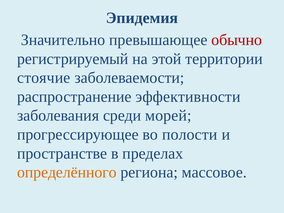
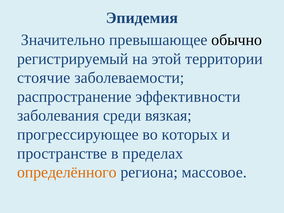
обычно colour: red -> black
морей: морей -> вязкая
полости: полости -> которых
